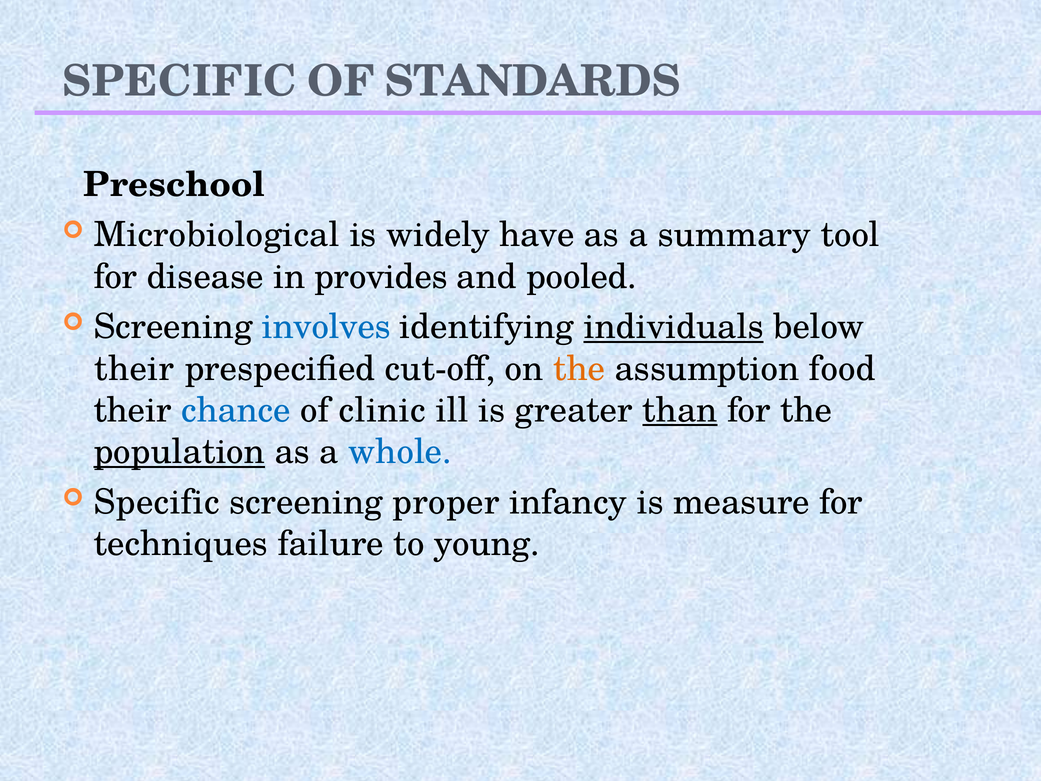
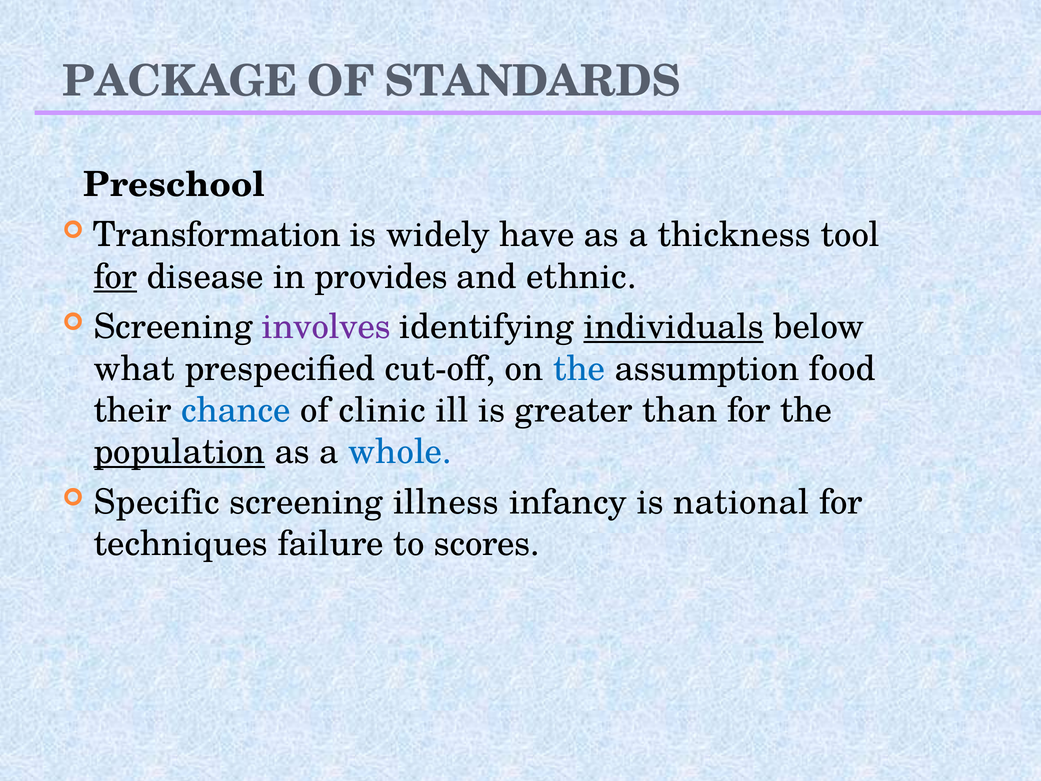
SPECIFIC at (180, 81): SPECIFIC -> PACKAGE
Microbiological: Microbiological -> Transformation
summary: summary -> thickness
for at (115, 276) underline: none -> present
pooled: pooled -> ethnic
involves colour: blue -> purple
their at (134, 368): their -> what
the at (579, 368) colour: orange -> blue
than underline: present -> none
proper: proper -> illness
measure: measure -> national
young: young -> scores
